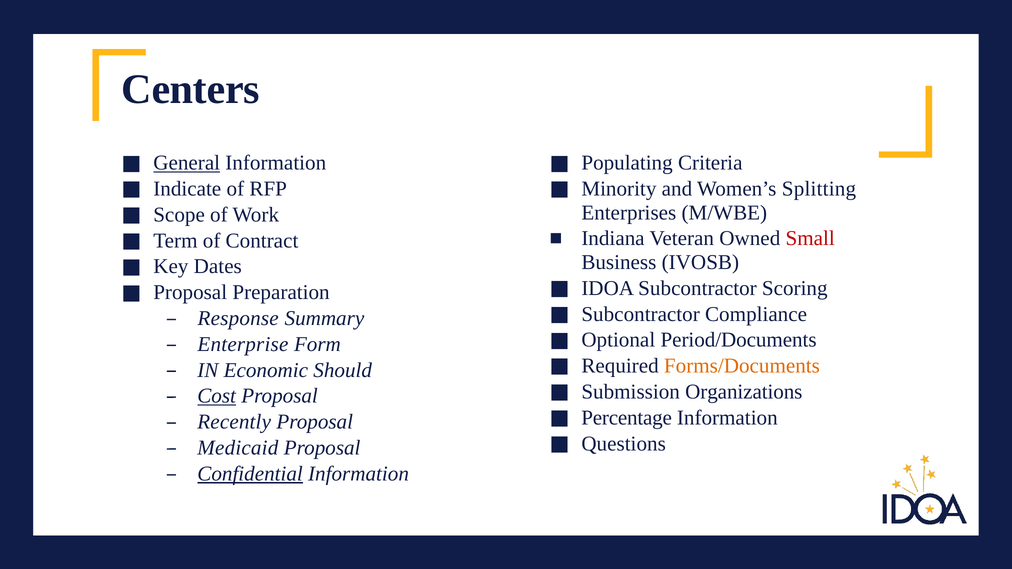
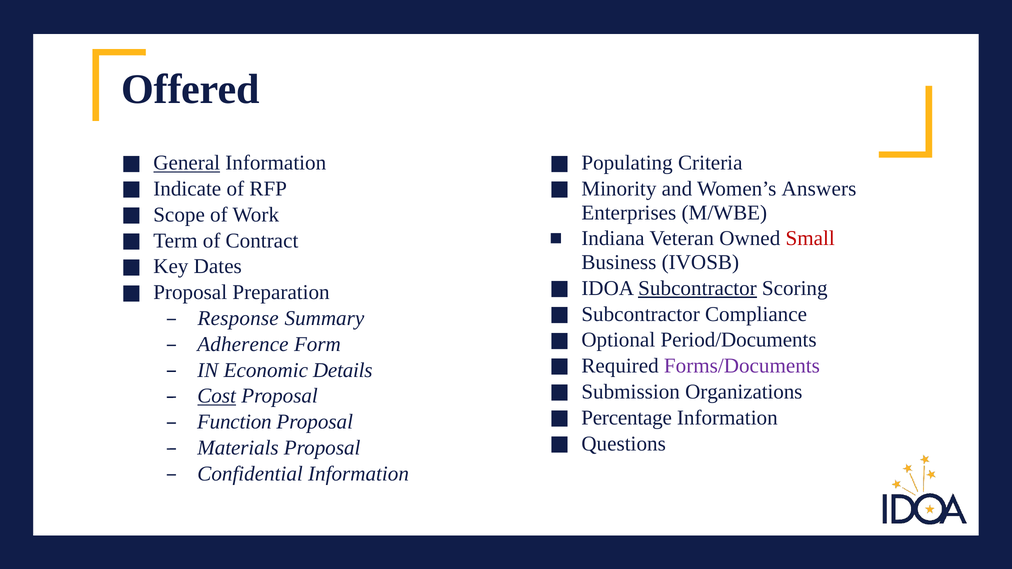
Centers: Centers -> Offered
Splitting: Splitting -> Answers
Subcontractor at (697, 288) underline: none -> present
Enterprise: Enterprise -> Adherence
Forms/Documents colour: orange -> purple
Should: Should -> Details
Recently: Recently -> Function
Medicaid: Medicaid -> Materials
Confidential underline: present -> none
